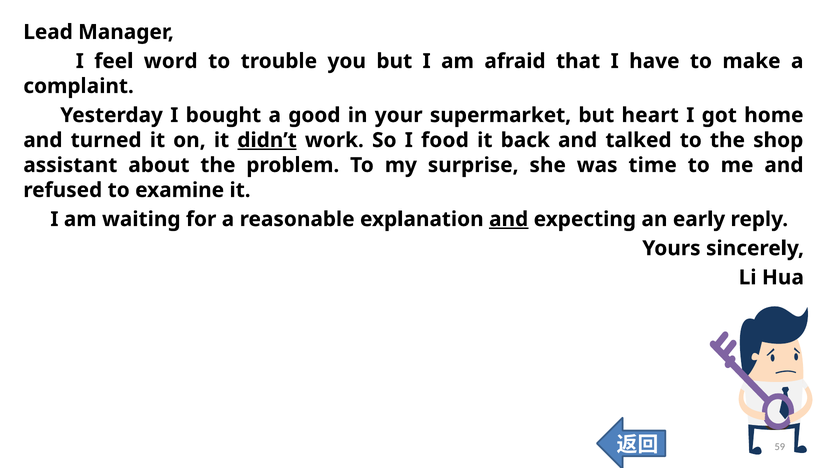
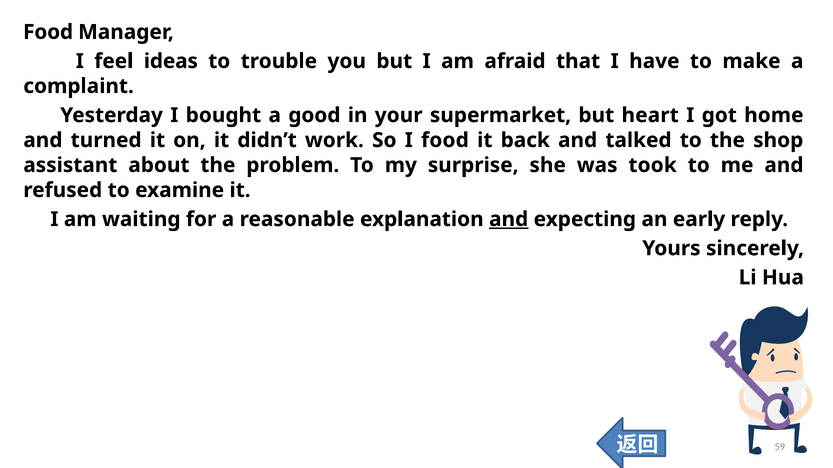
Lead at (48, 32): Lead -> Food
word: word -> ideas
didn’t underline: present -> none
time: time -> took
